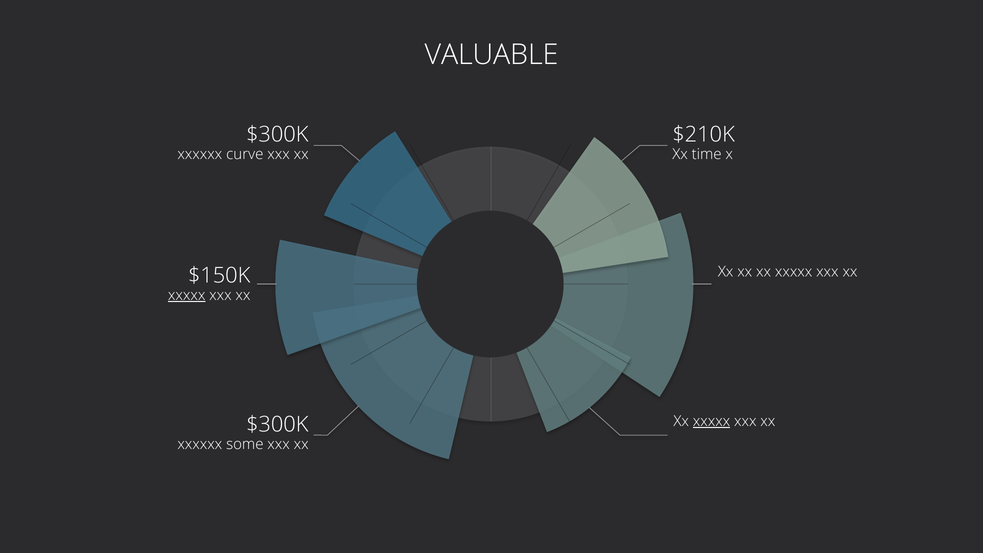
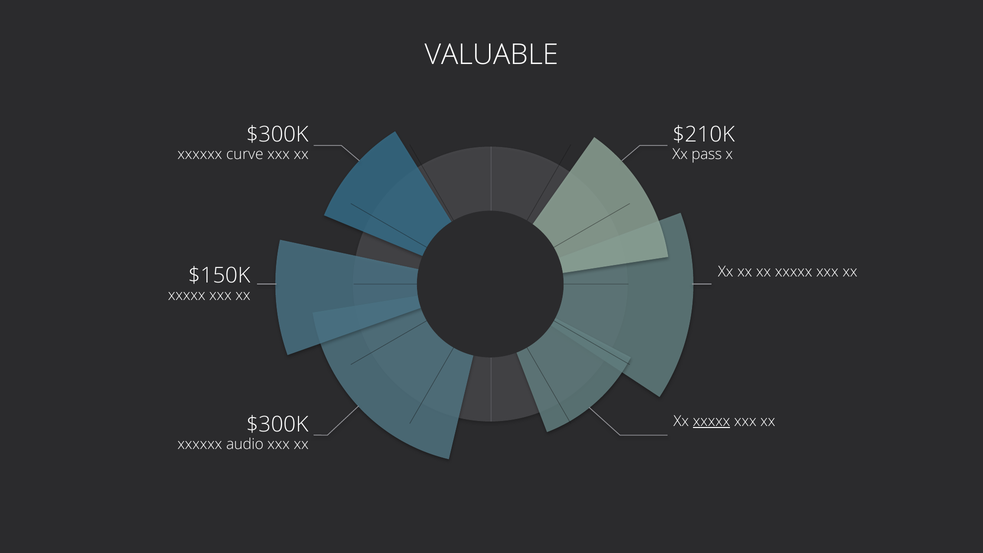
time: time -> pass
xxxxx at (187, 295) underline: present -> none
some: some -> audio
